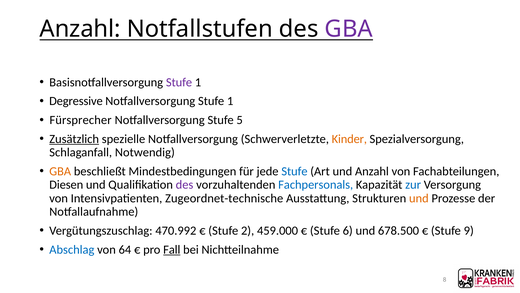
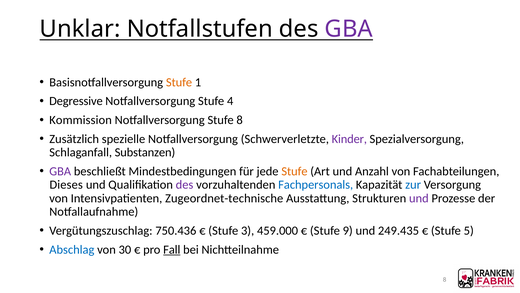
Anzahl at (80, 29): Anzahl -> Unklar
Stufe at (179, 82) colour: purple -> orange
Notfallversorgung Stufe 1: 1 -> 4
Fürsprecher: Fürsprecher -> Kommission
Stufe 5: 5 -> 8
Zusätzlich underline: present -> none
Kinder colour: orange -> purple
Notwendig: Notwendig -> Substanzen
GBA at (60, 171) colour: orange -> purple
Stufe at (294, 171) colour: blue -> orange
Diesen: Diesen -> Dieses
und at (419, 198) colour: orange -> purple
470.992: 470.992 -> 750.436
2: 2 -> 3
6: 6 -> 9
678.500: 678.500 -> 249.435
9: 9 -> 5
64: 64 -> 30
